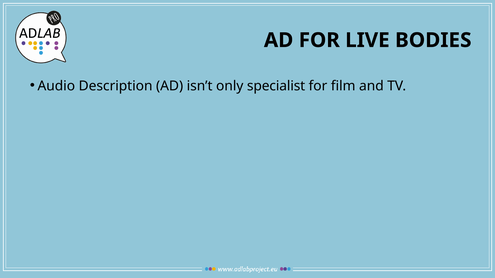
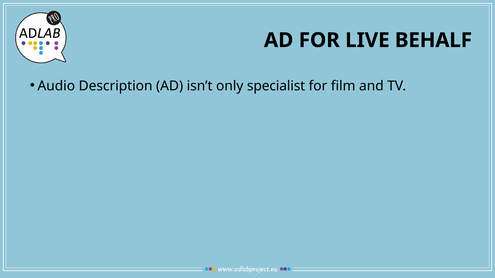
BODIES: BODIES -> BEHALF
